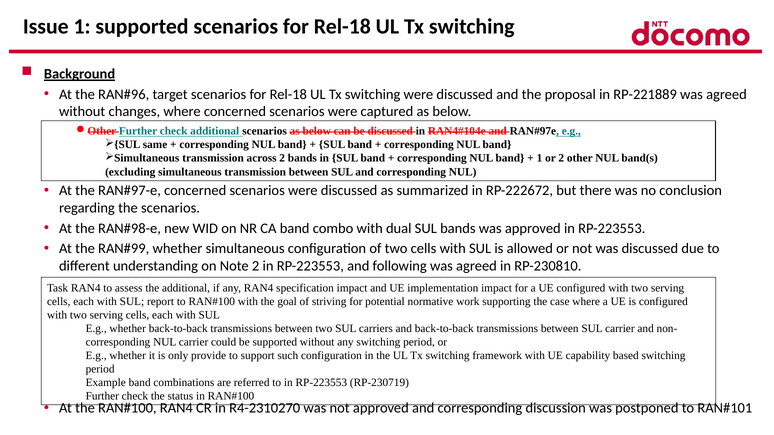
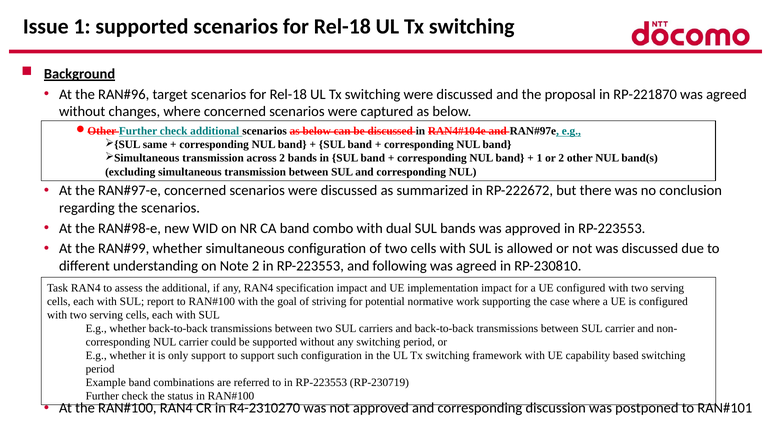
RP-221889: RP-221889 -> RP-221870
only provide: provide -> support
